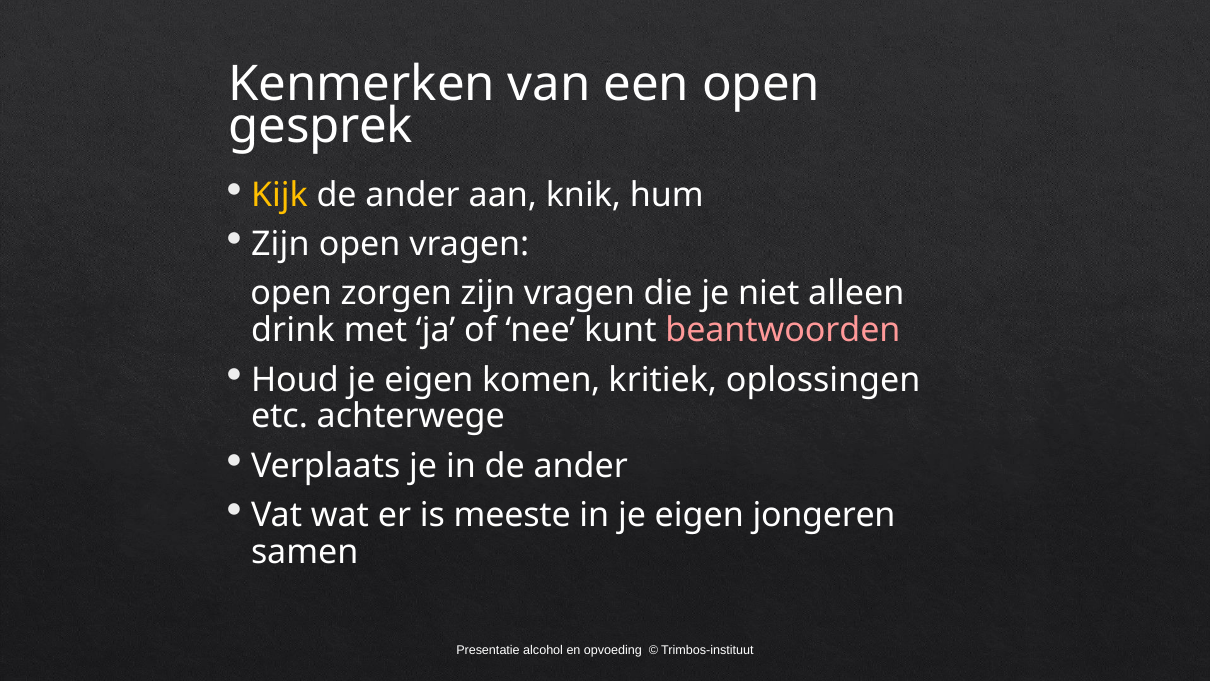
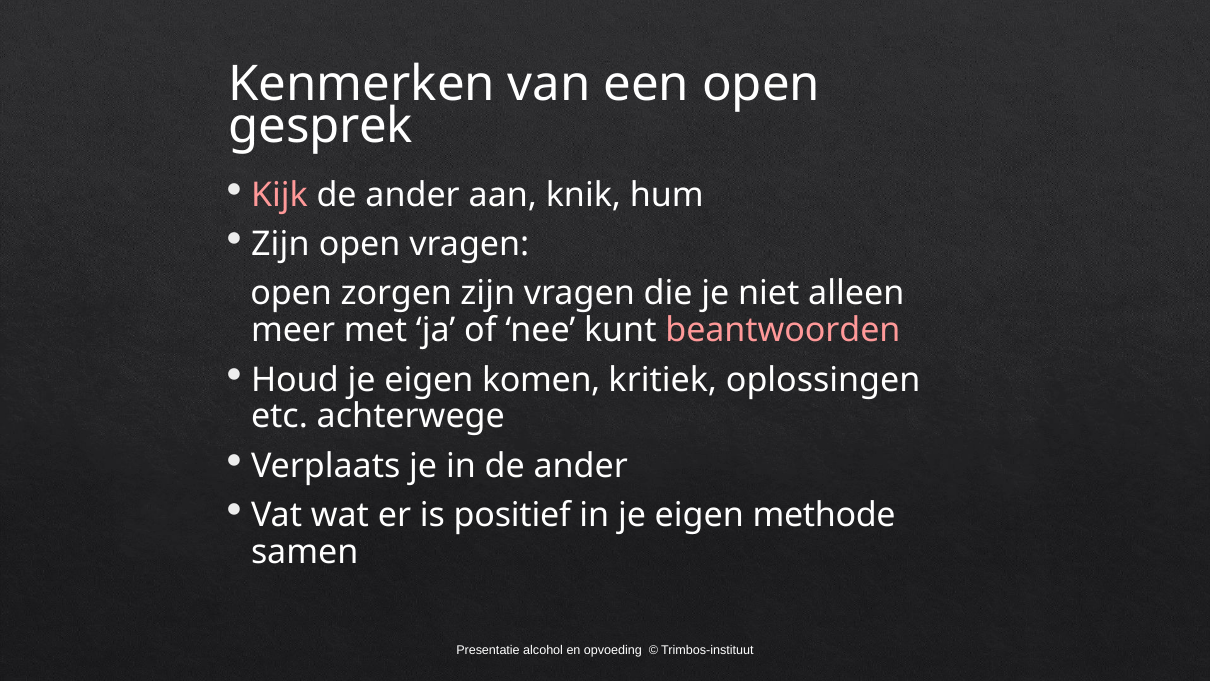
Kijk colour: yellow -> pink
drink: drink -> meer
meeste: meeste -> positief
jongeren: jongeren -> methode
